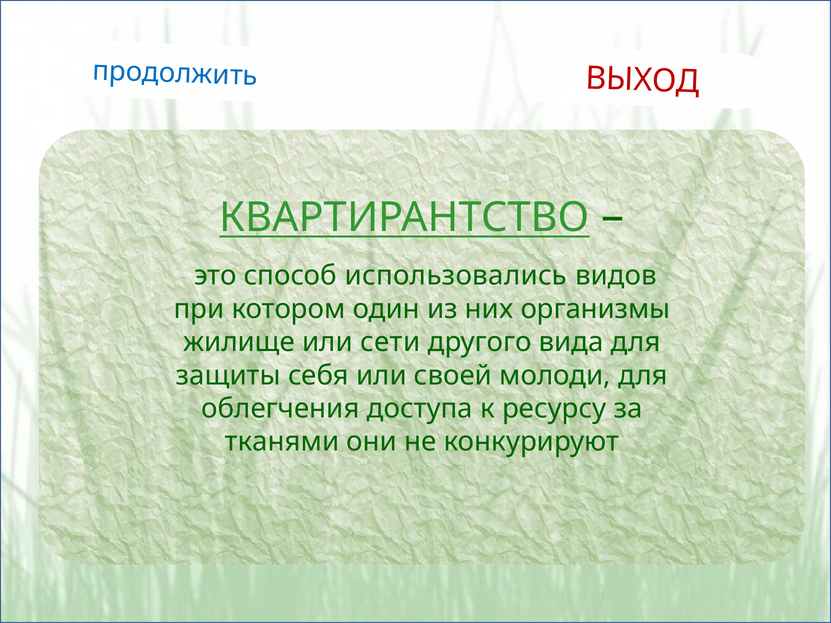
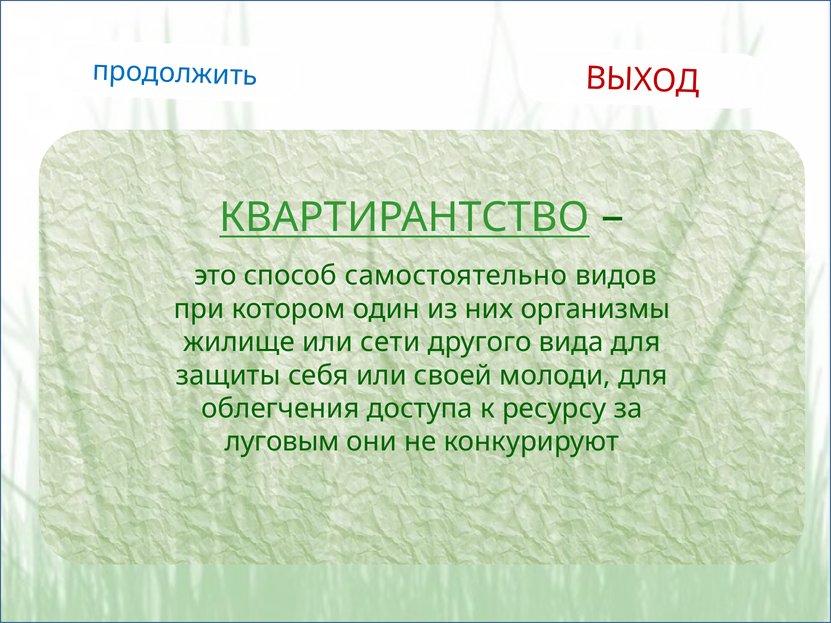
использовались: использовались -> самостоятельно
тканями: тканями -> луговым
